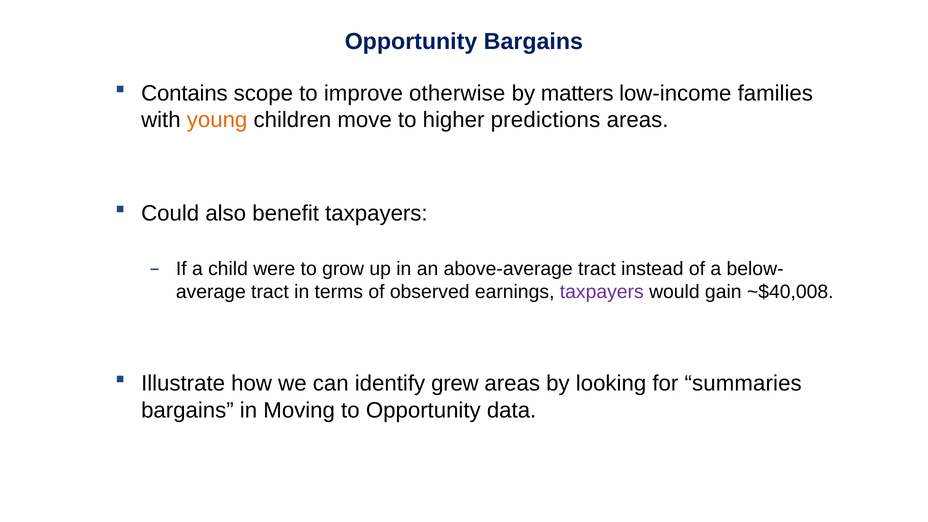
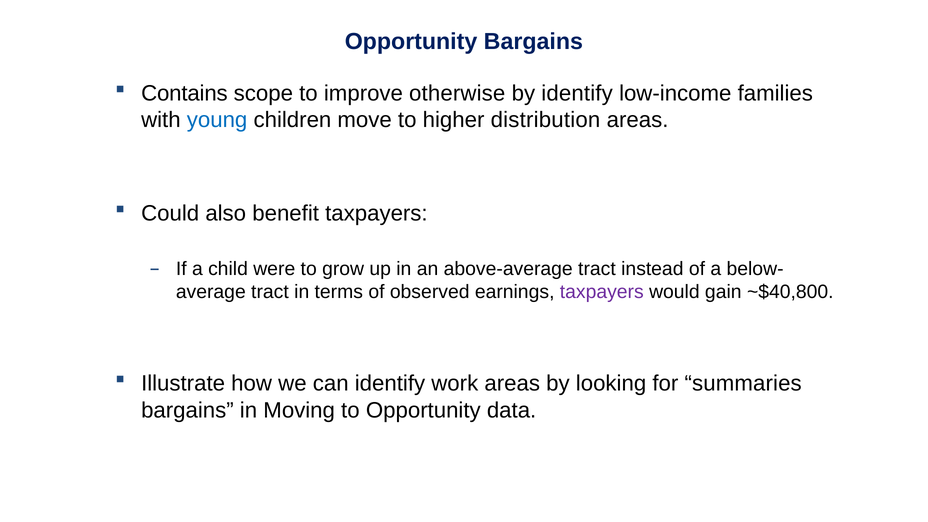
by matters: matters -> identify
young colour: orange -> blue
predictions: predictions -> distribution
~$40,008: ~$40,008 -> ~$40,800
grew: grew -> work
